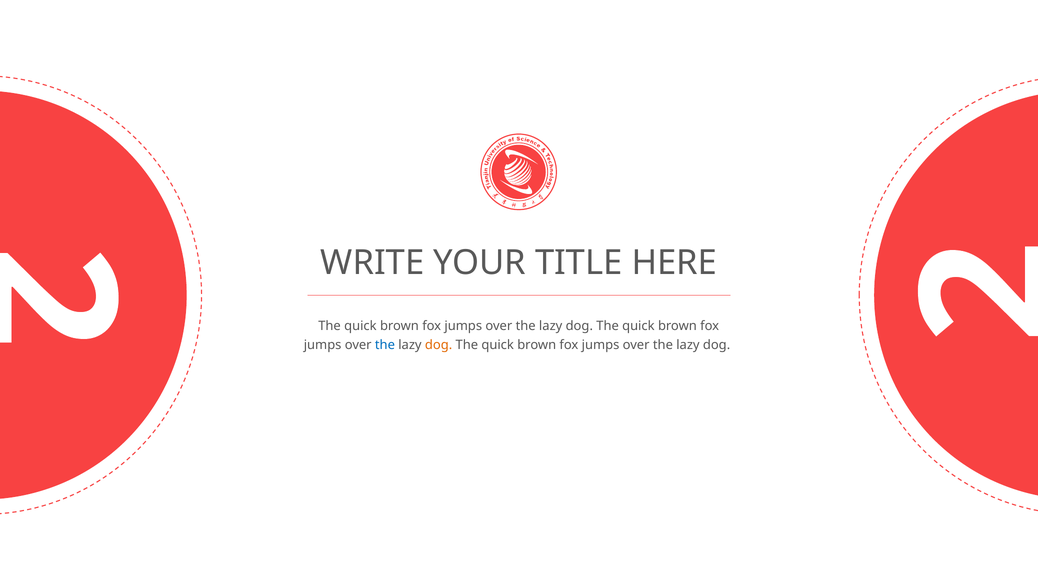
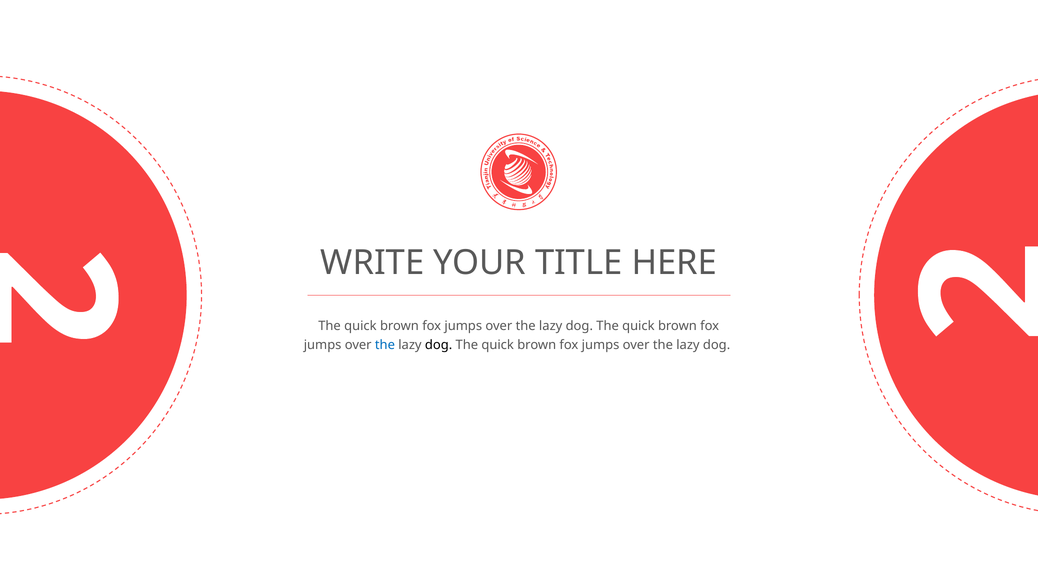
dog at (439, 345) colour: orange -> black
